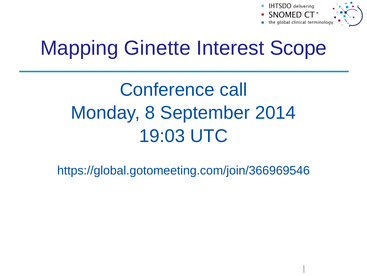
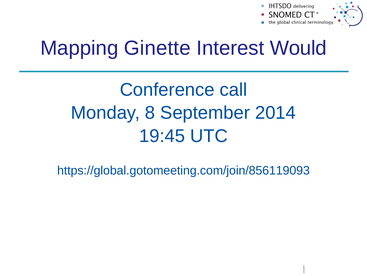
Scope: Scope -> Would
19:03: 19:03 -> 19:45
https://global.gotomeeting.com/join/366969546: https://global.gotomeeting.com/join/366969546 -> https://global.gotomeeting.com/join/856119093
